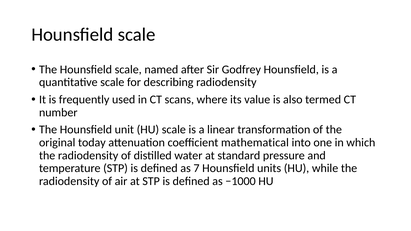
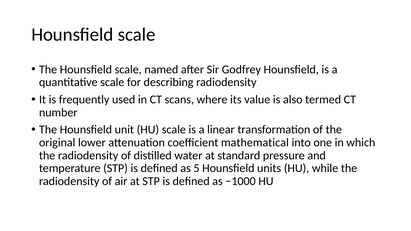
today: today -> lower
7: 7 -> 5
